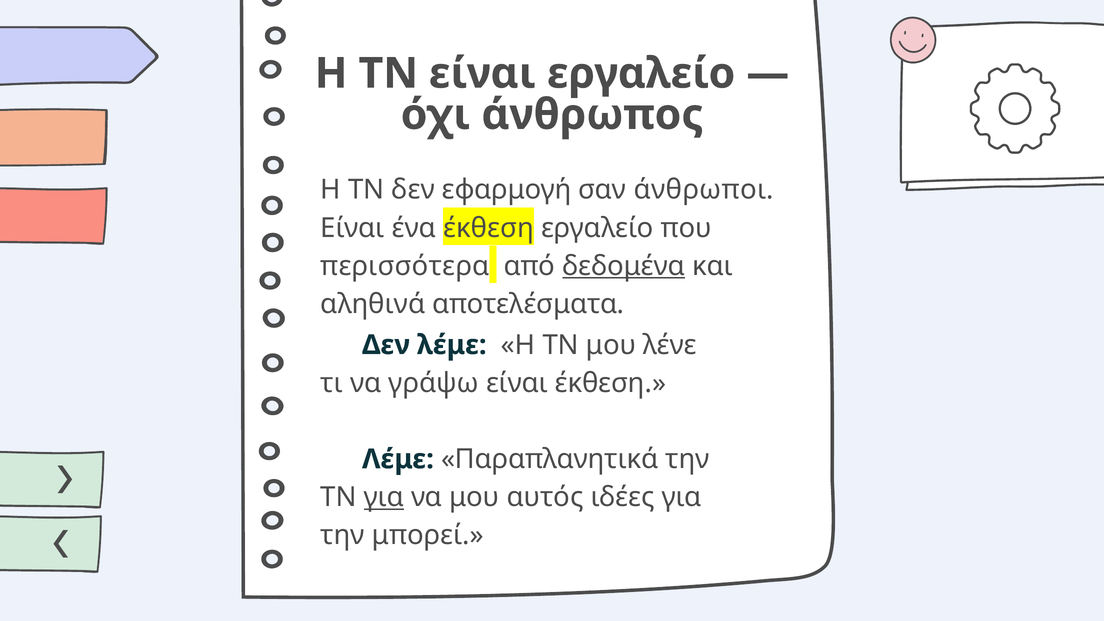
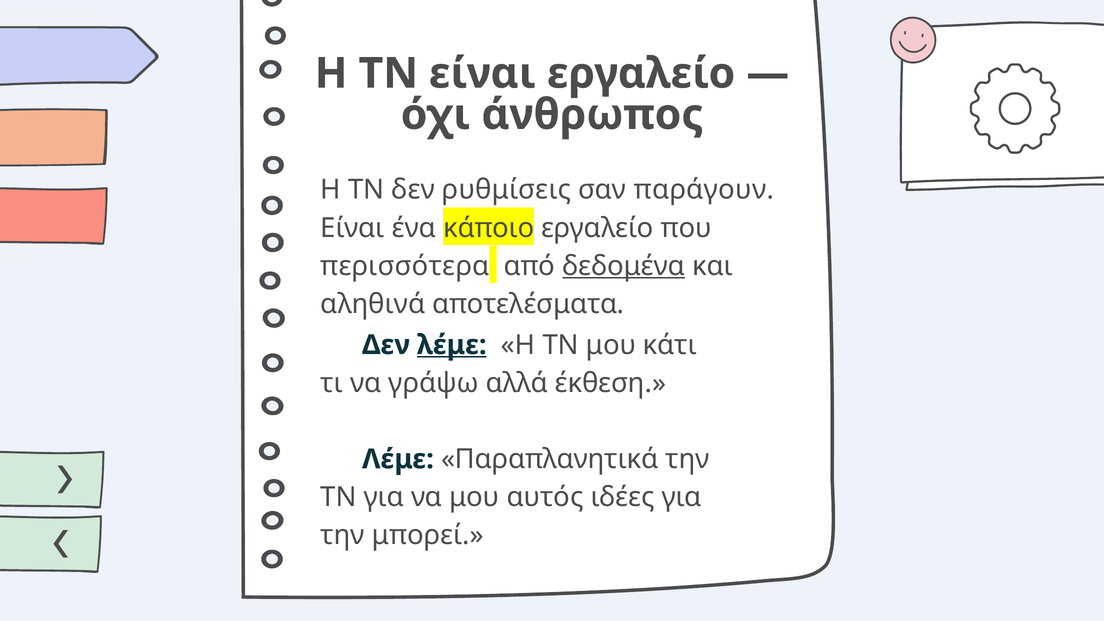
εφαρμογή: εφαρμογή -> ρυθμίσεις
άνθρωποι: άνθρωποι -> παράγουν
ένα έκθεση: έκθεση -> κάποιο
λέμε at (452, 345) underline: none -> present
λένε: λένε -> κάτι
γράψω είναι: είναι -> αλλά
για at (384, 497) underline: present -> none
